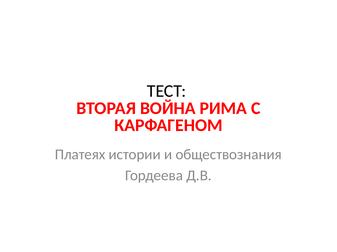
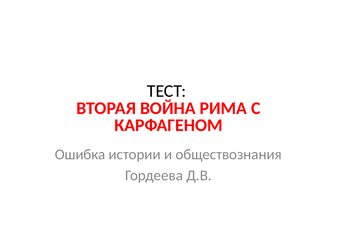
Платеях: Платеях -> Ошибка
